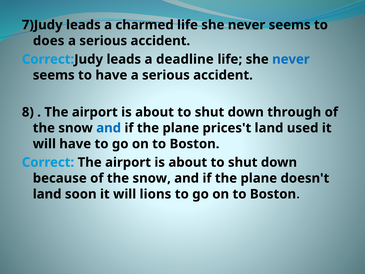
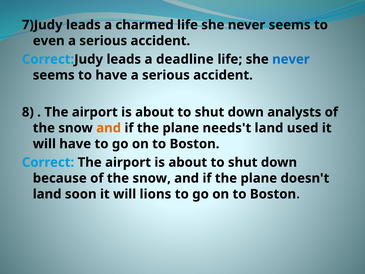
does: does -> even
through: through -> analysts
and at (109, 128) colour: blue -> orange
prices't: prices't -> needs't
